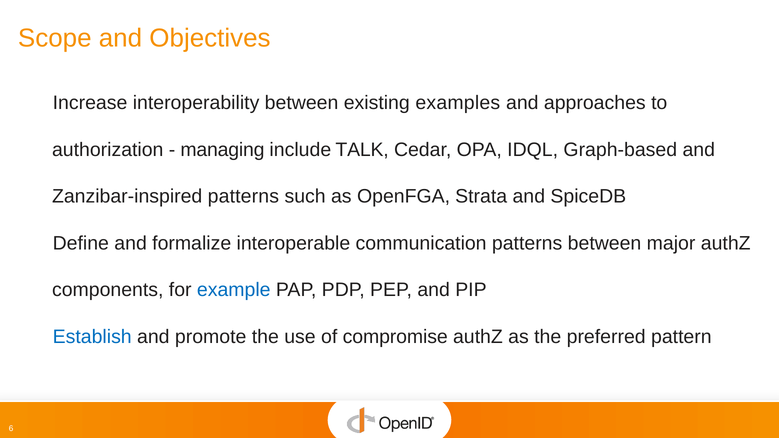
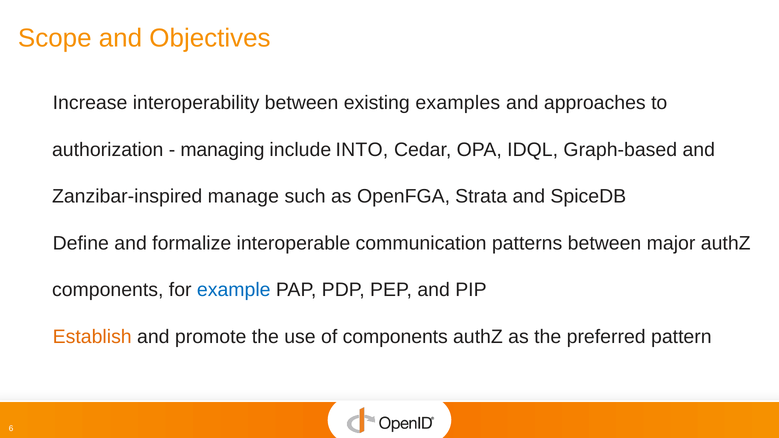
TALK: TALK -> INTO
Zanzibar-inspired patterns: patterns -> manage
Establish colour: blue -> orange
of compromise: compromise -> components
